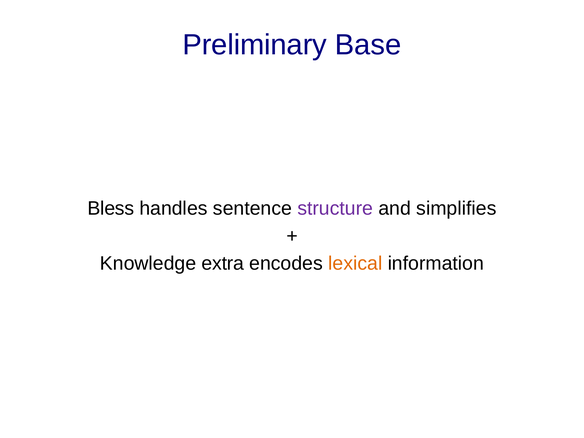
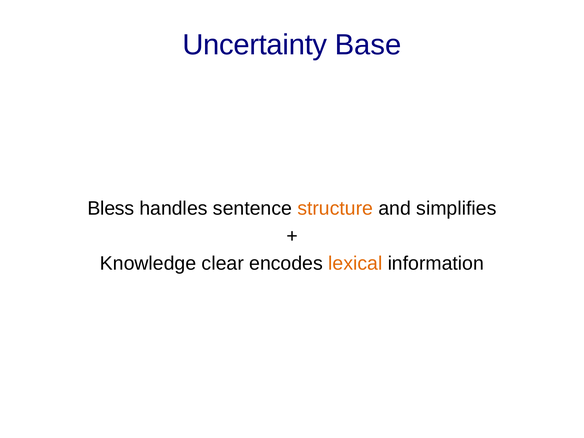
Preliminary: Preliminary -> Uncertainty
structure colour: purple -> orange
extra: extra -> clear
